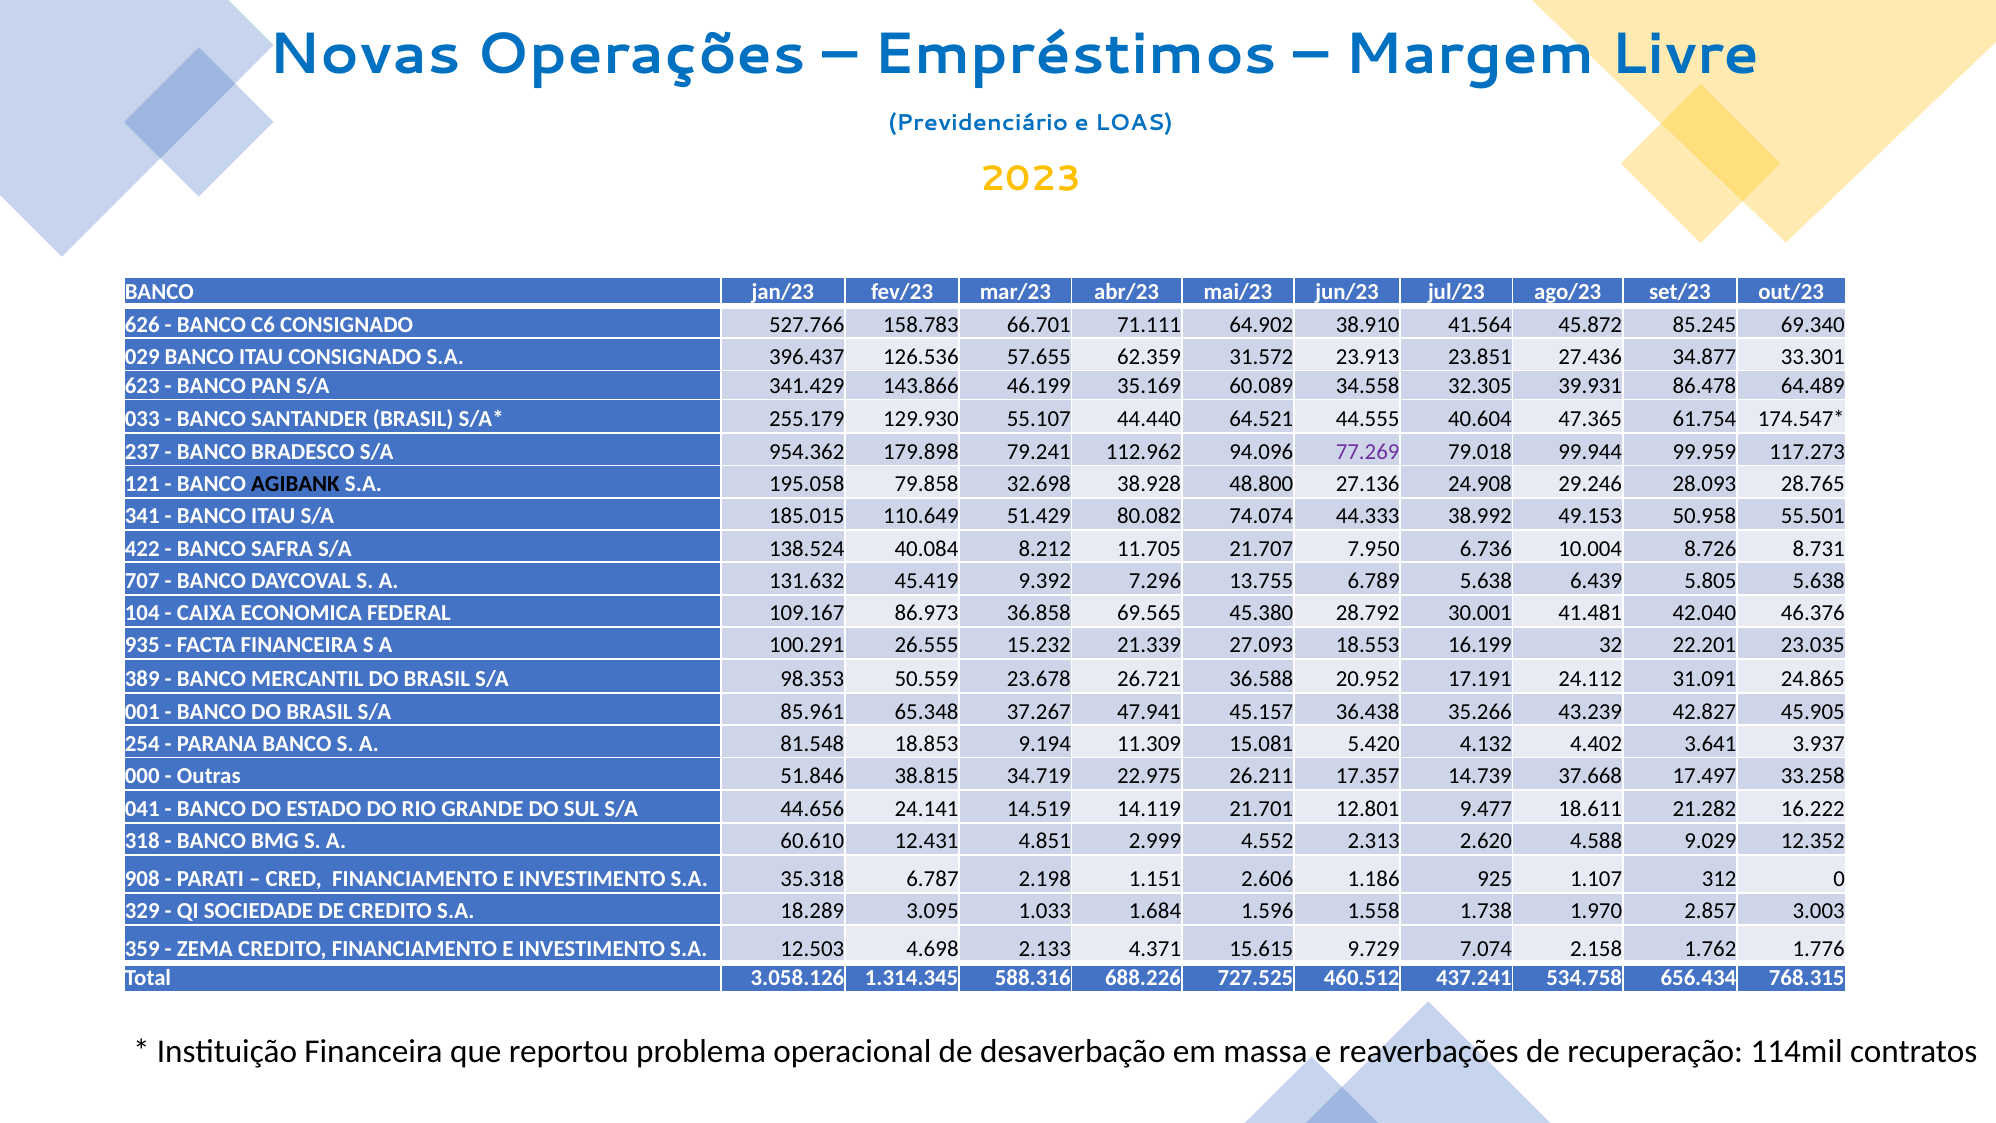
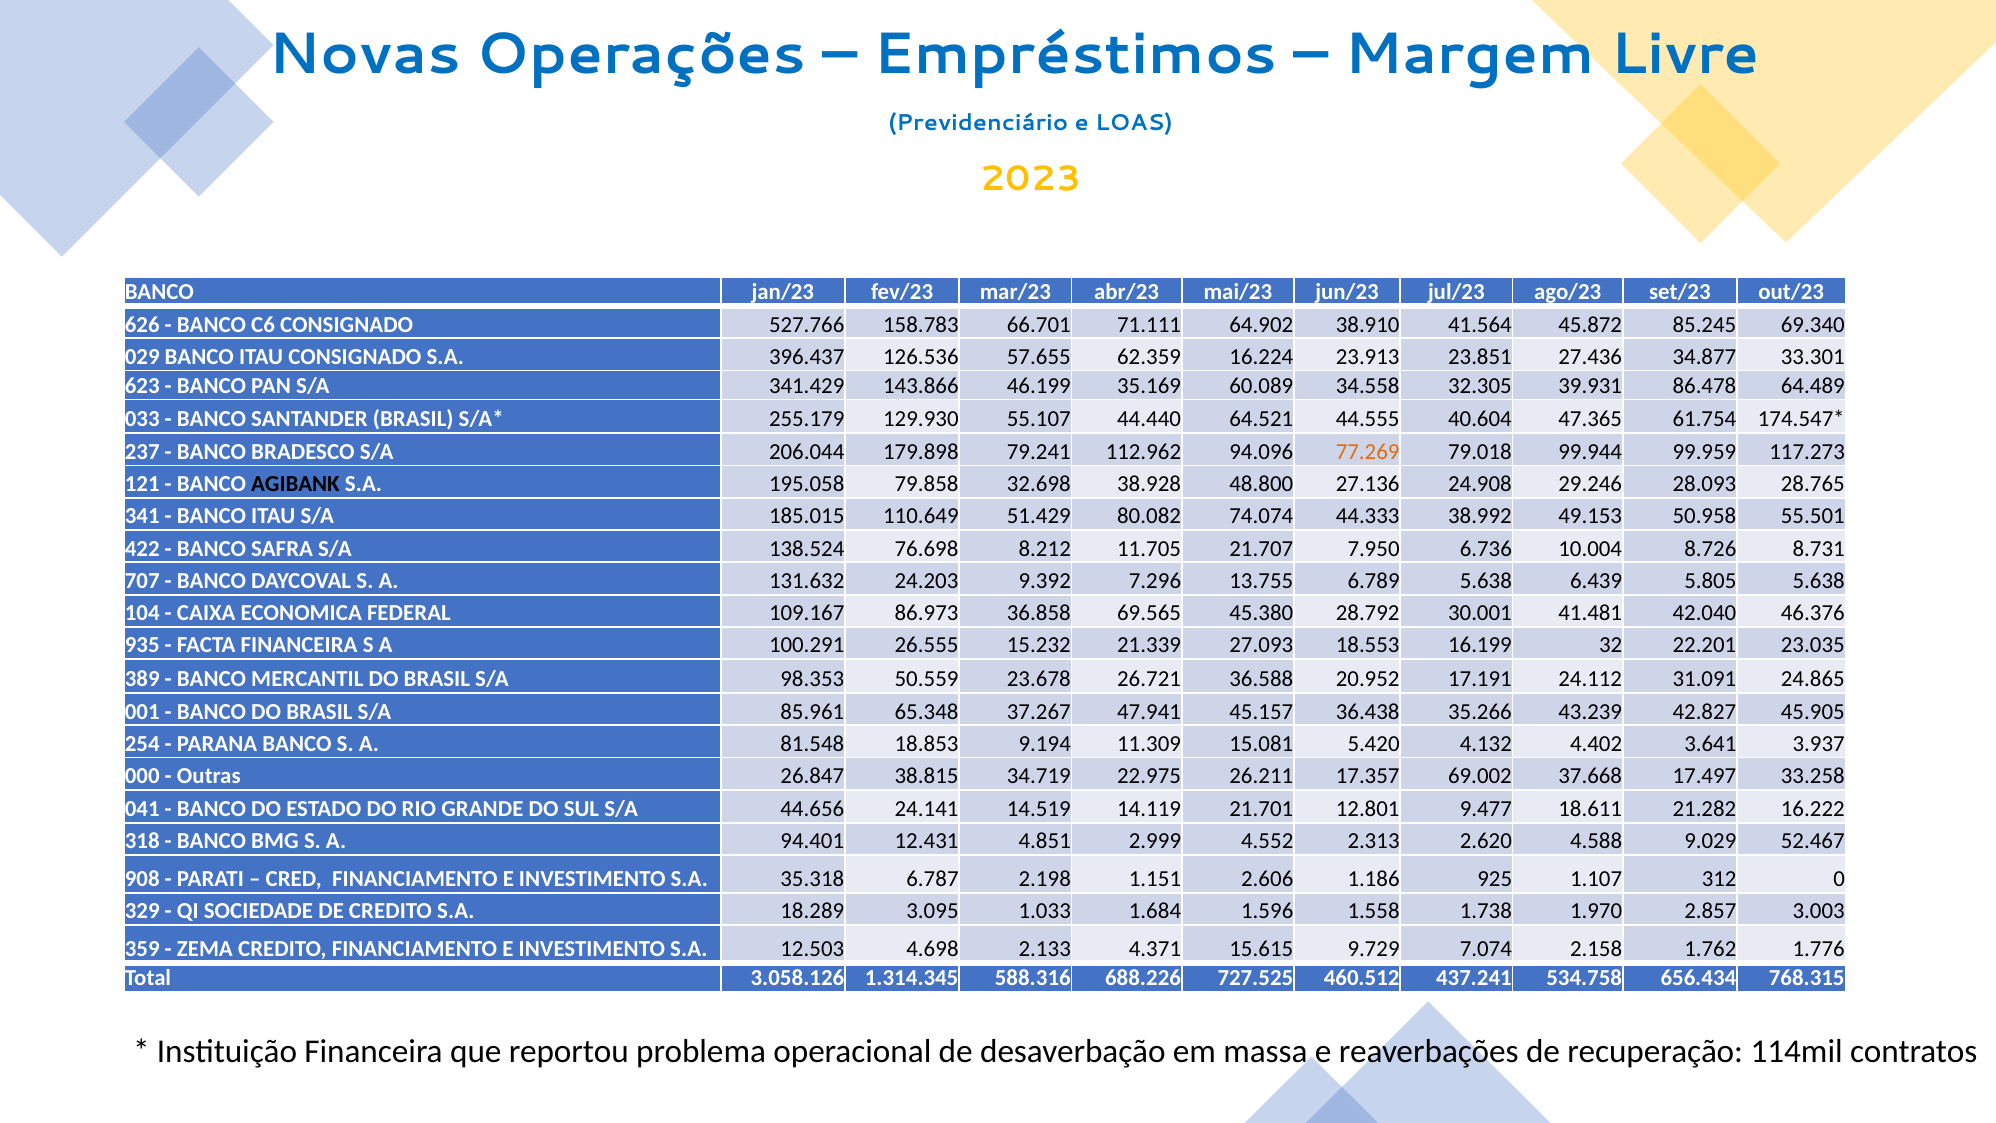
31.572: 31.572 -> 16.224
954.362: 954.362 -> 206.044
77.269 colour: purple -> orange
40.084: 40.084 -> 76.698
45.419: 45.419 -> 24.203
51.846: 51.846 -> 26.847
14.739: 14.739 -> 69.002
60.610: 60.610 -> 94.401
12.352: 12.352 -> 52.467
